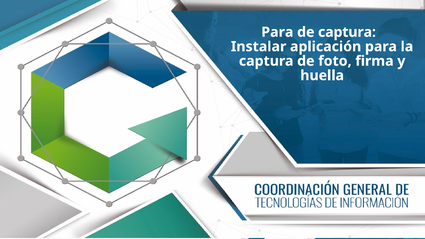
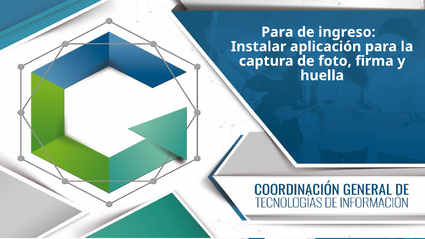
de captura: captura -> ingreso
